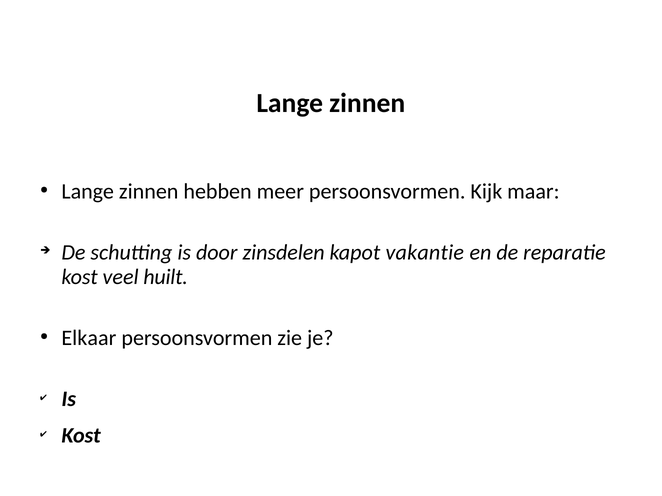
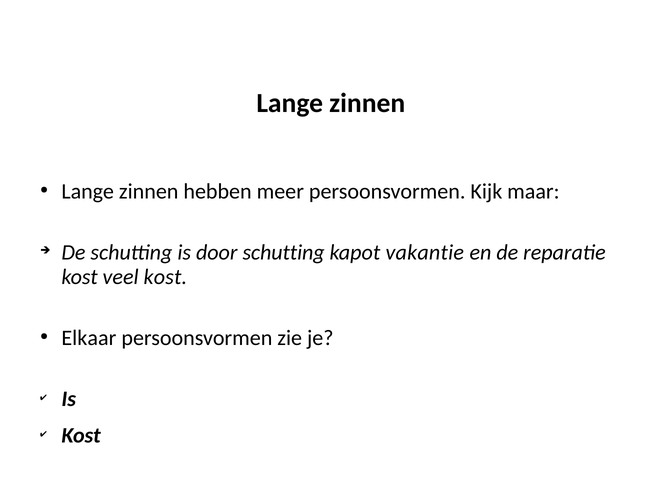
door zinsdelen: zinsdelen -> schutting
veel huilt: huilt -> kost
